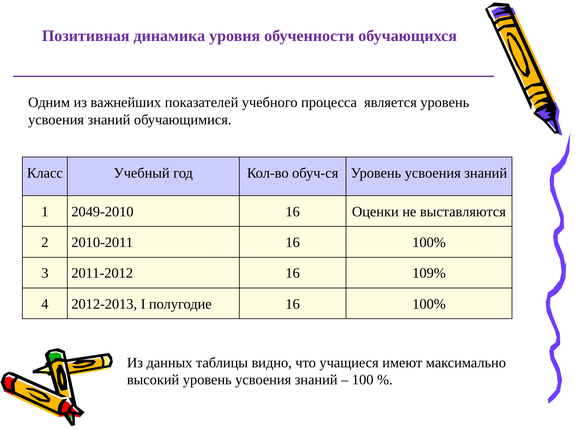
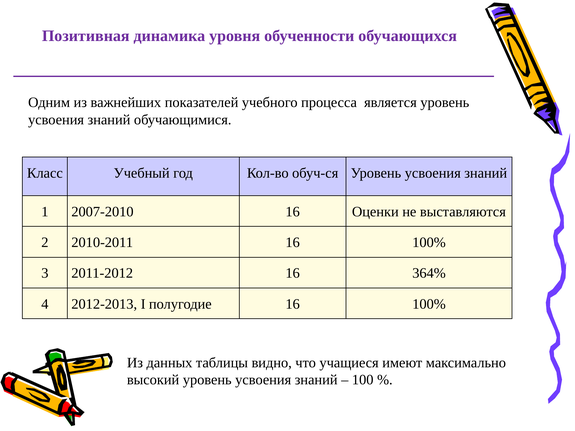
2049-2010: 2049-2010 -> 2007-2010
109%: 109% -> 364%
